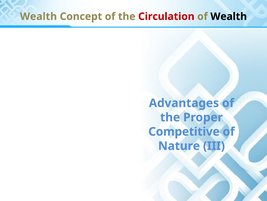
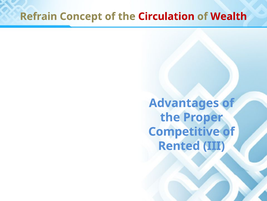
Wealth at (38, 16): Wealth -> Refrain
Wealth at (229, 16) colour: black -> red
Nature: Nature -> Rented
